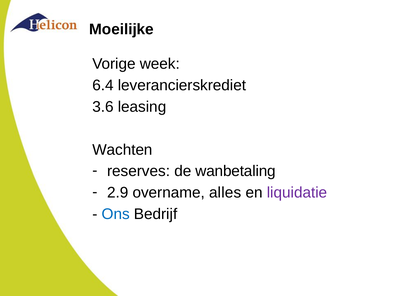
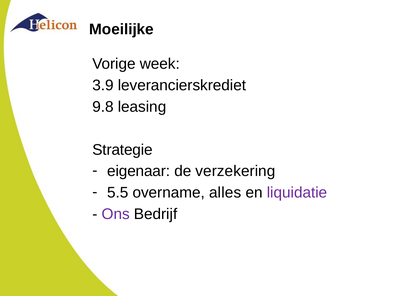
6.4: 6.4 -> 3.9
3.6: 3.6 -> 9.8
Wachten: Wachten -> Strategie
reserves: reserves -> eigenaar
wanbetaling: wanbetaling -> verzekering
2.9: 2.9 -> 5.5
Ons colour: blue -> purple
